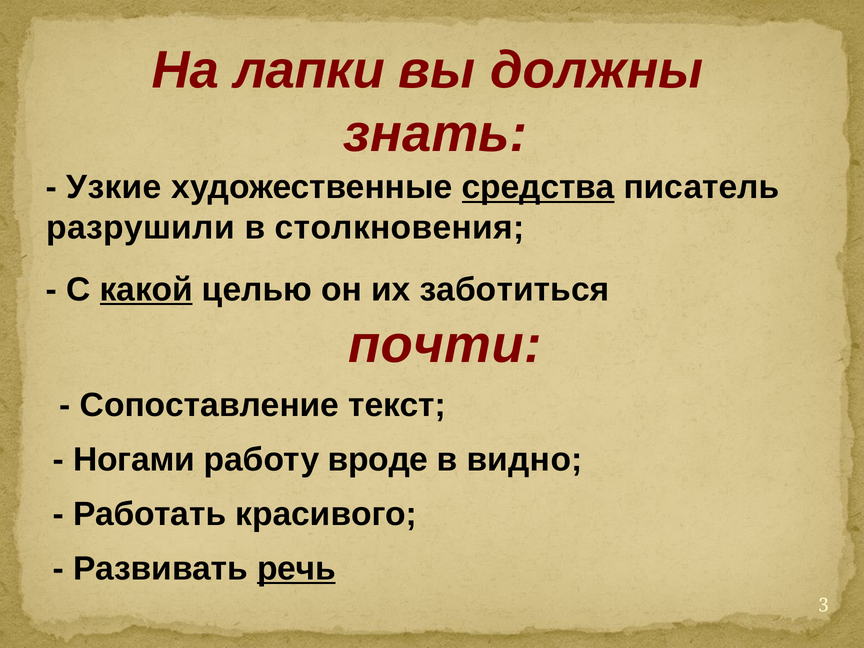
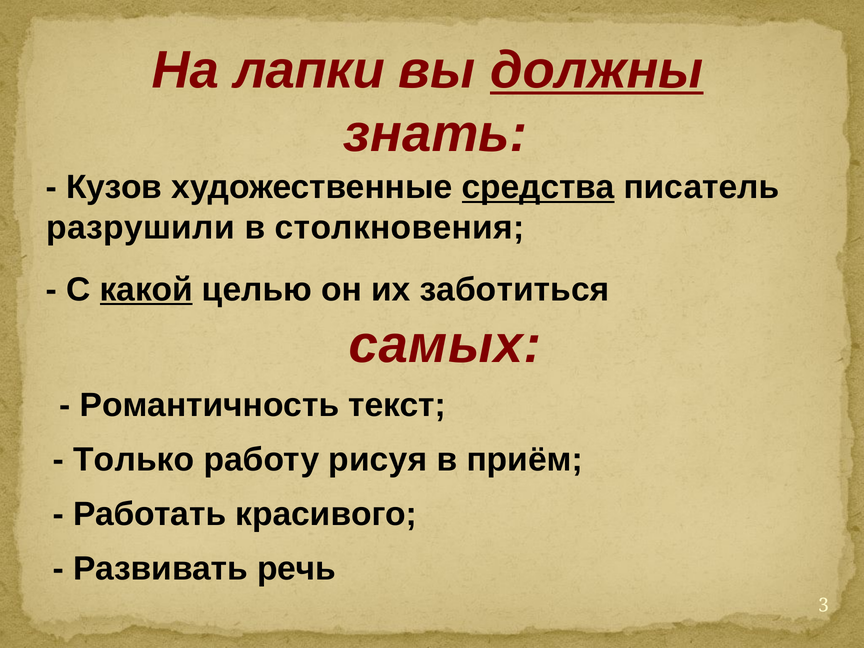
должны underline: none -> present
Узкие: Узкие -> Кузов
почти: почти -> самых
Сопоставление: Сопоставление -> Романтичность
Ногами: Ногами -> Только
вроде: вроде -> рисуя
видно: видно -> приём
речь underline: present -> none
